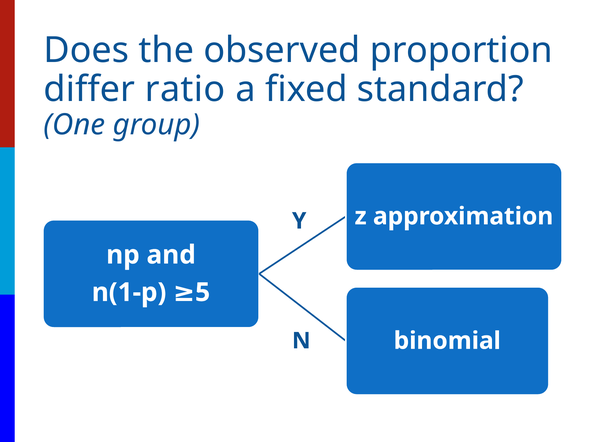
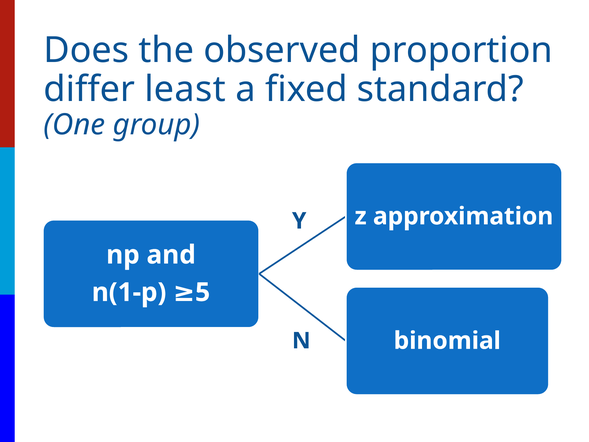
ratio: ratio -> least
